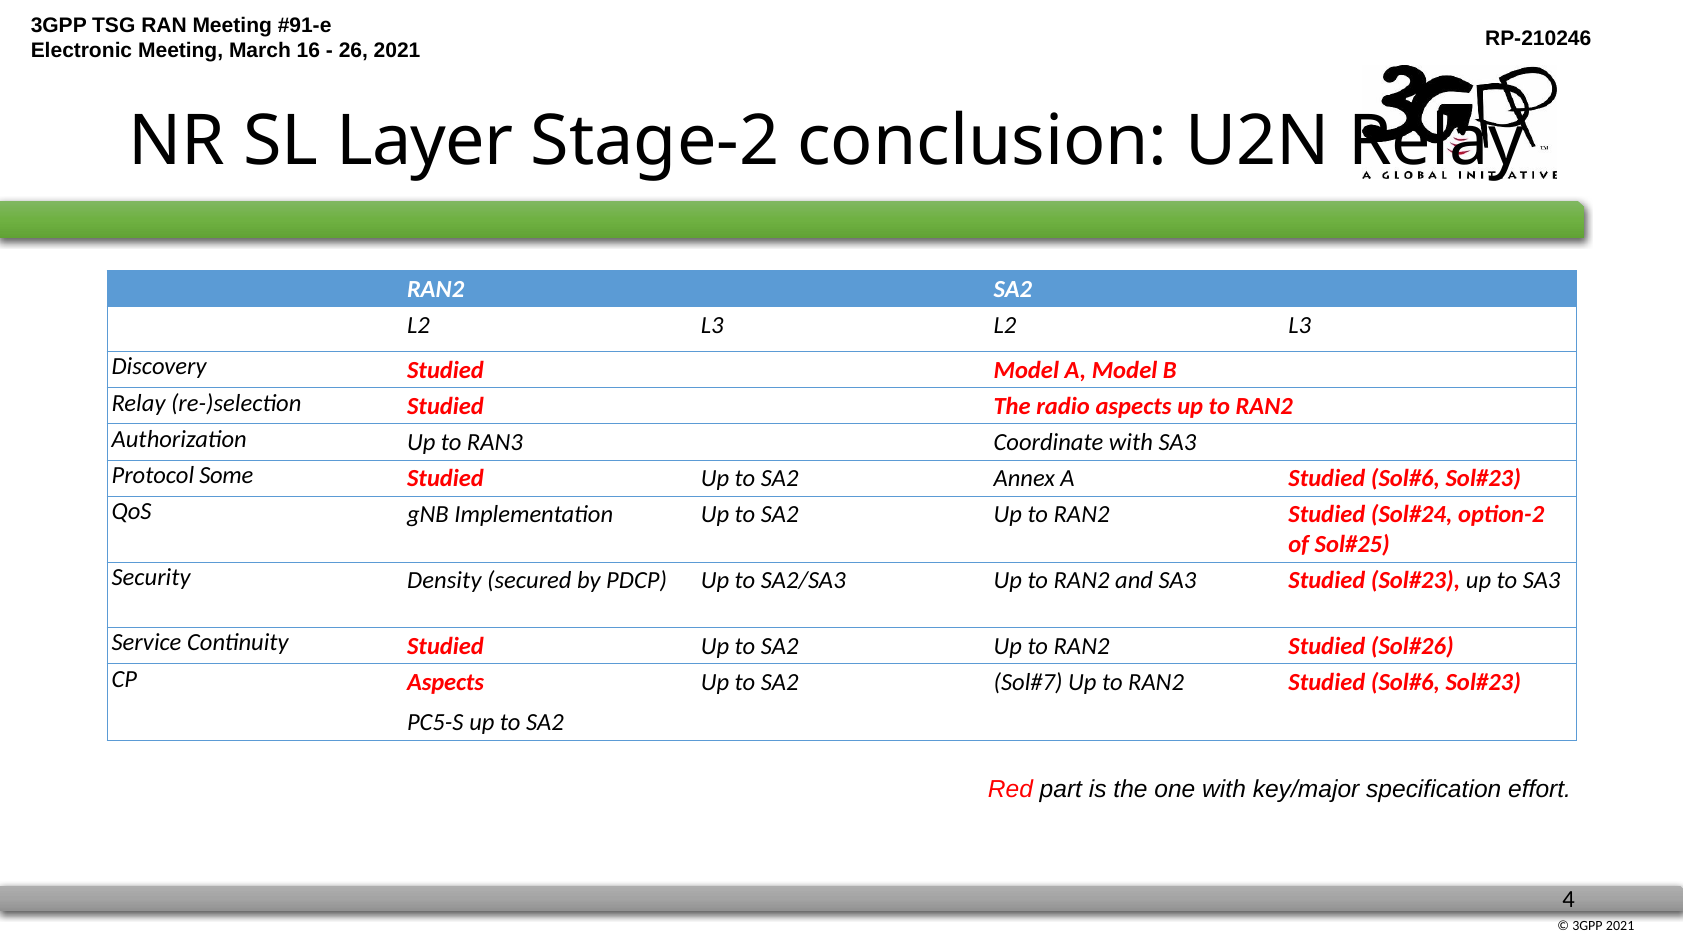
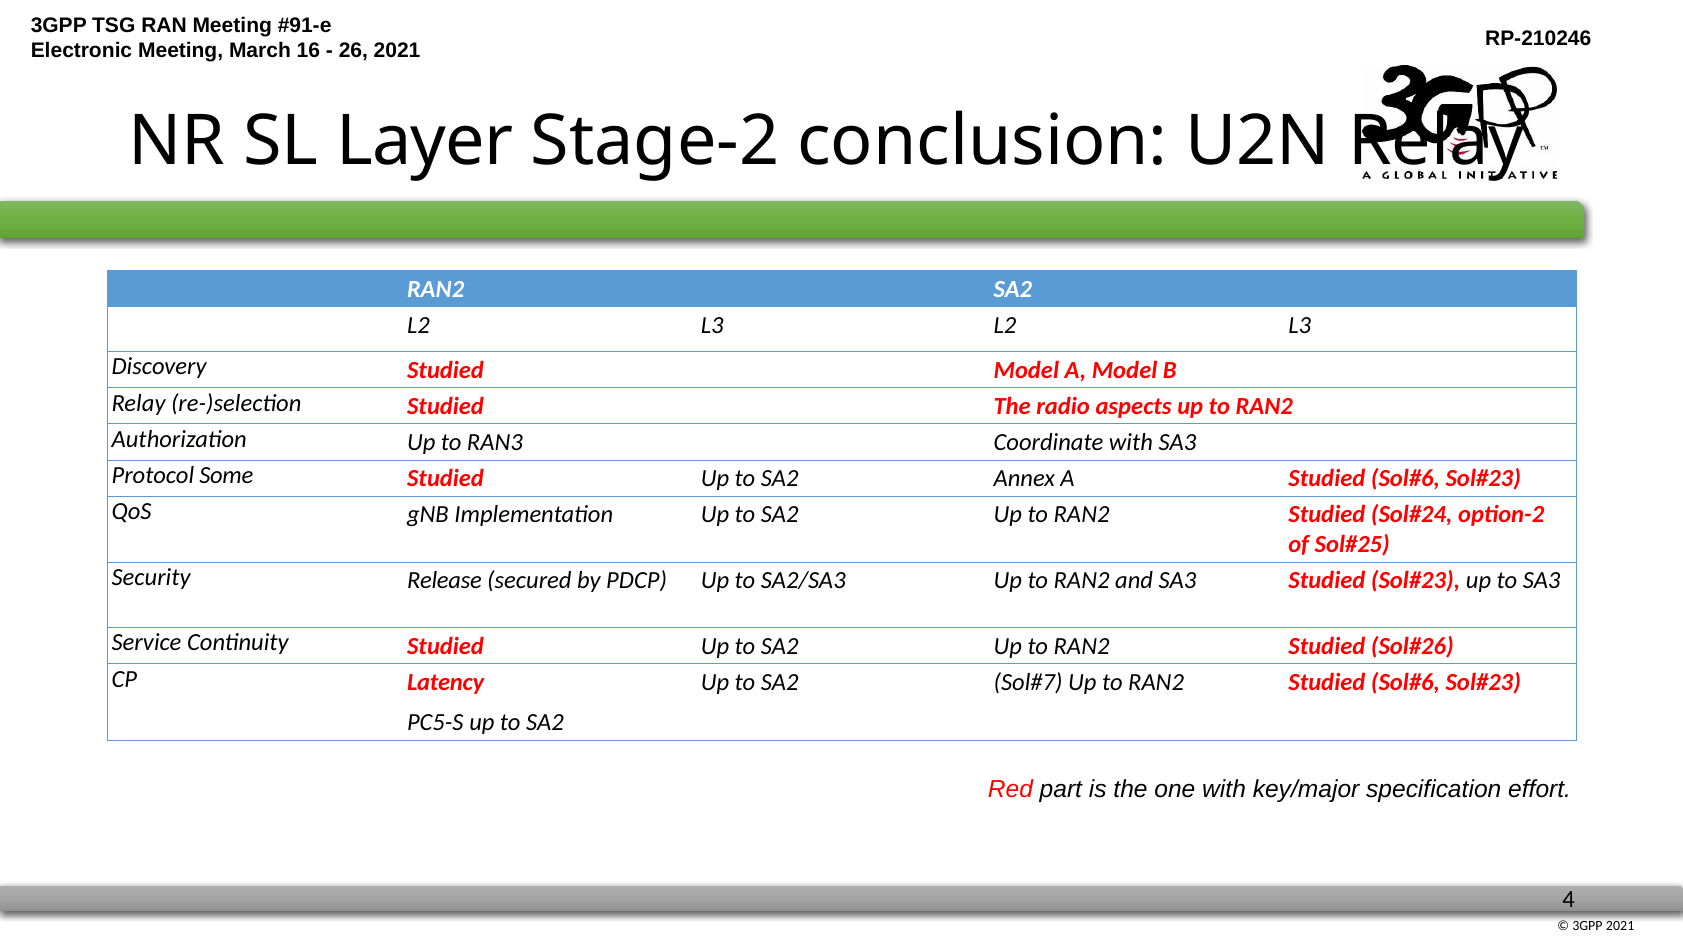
Density: Density -> Release
CP Aspects: Aspects -> Latency
